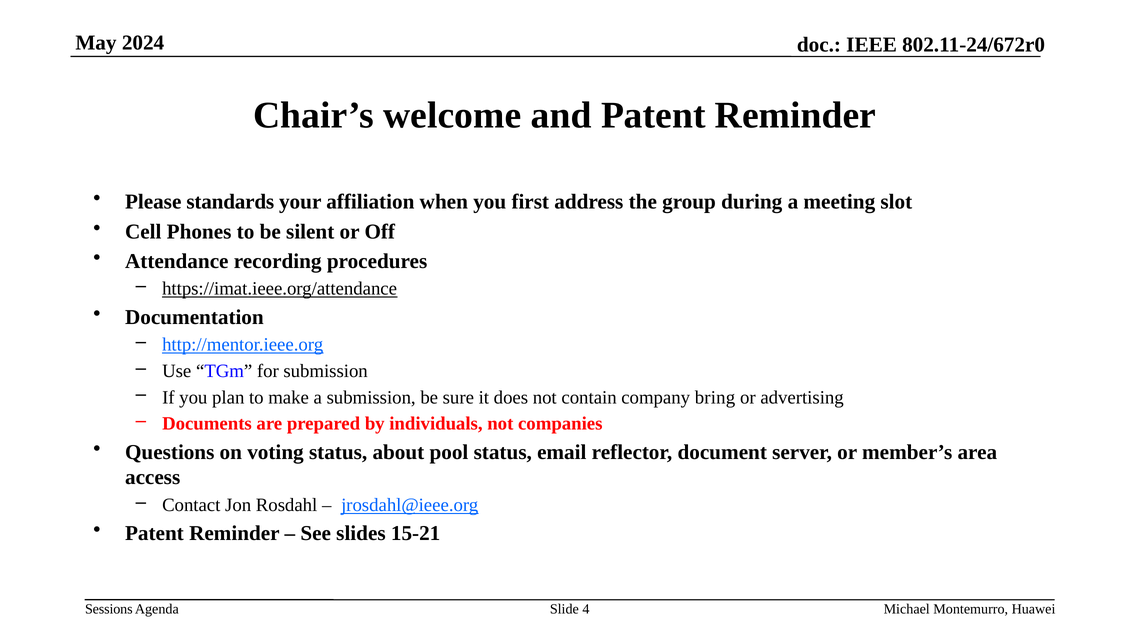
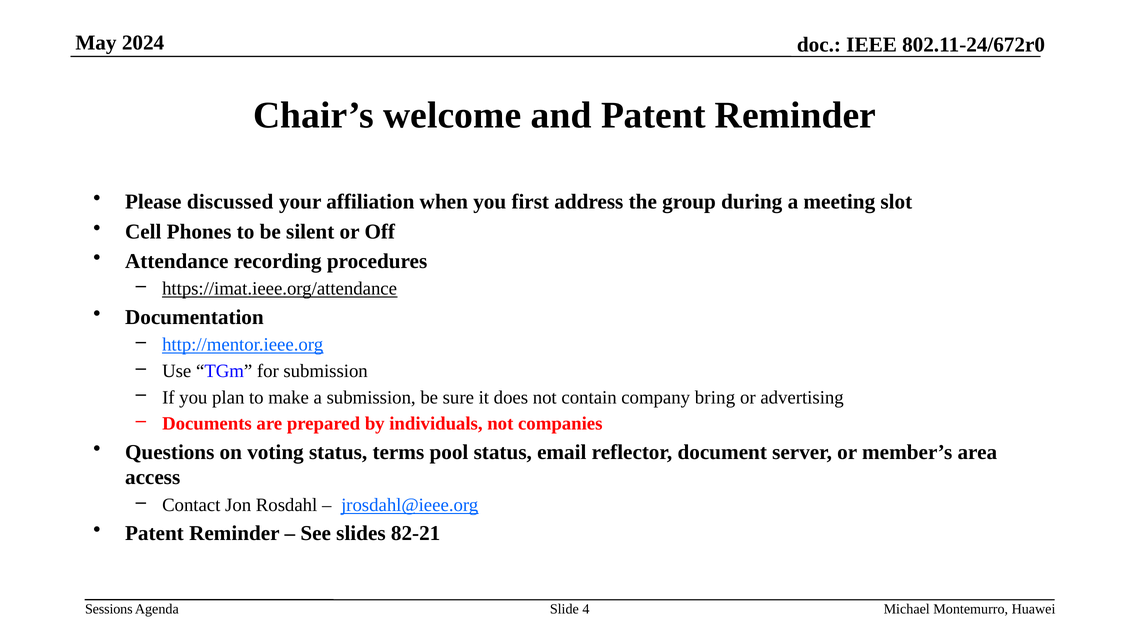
standards: standards -> discussed
about: about -> terms
15-21: 15-21 -> 82-21
